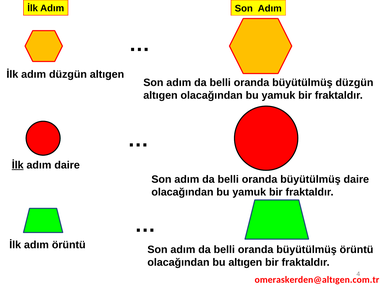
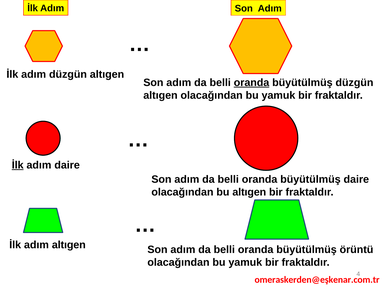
oranda at (252, 83) underline: none -> present
yamuk at (249, 192): yamuk -> altıgen
adım örüntü: örüntü -> altıgen
altıgen at (245, 263): altıgen -> yamuk
omeraskerden@altıgen.com.tr: omeraskerden@altıgen.com.tr -> omeraskerden@eşkenar.com.tr
